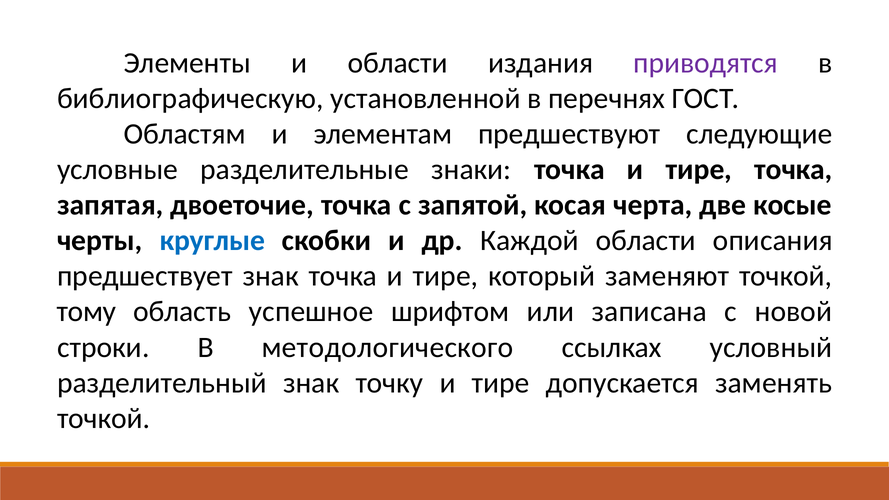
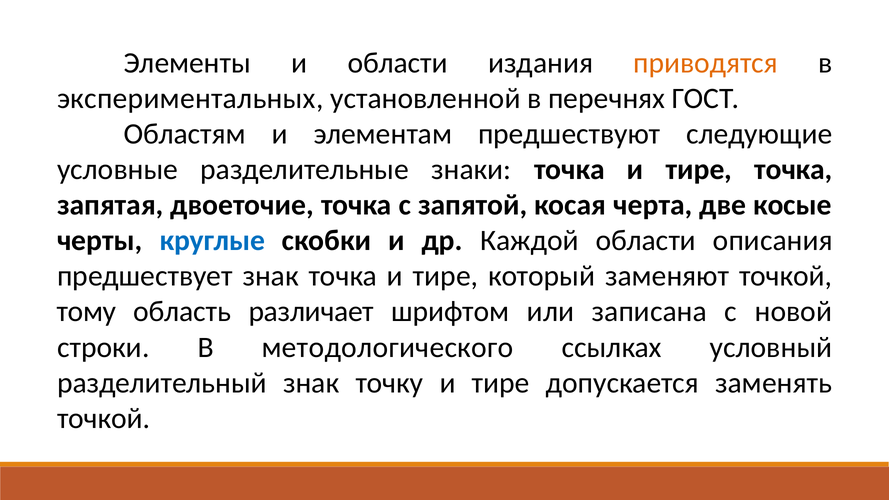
приводятся colour: purple -> orange
библиографическую: библиографическую -> экспериментальных
успешное: успешное -> различает
